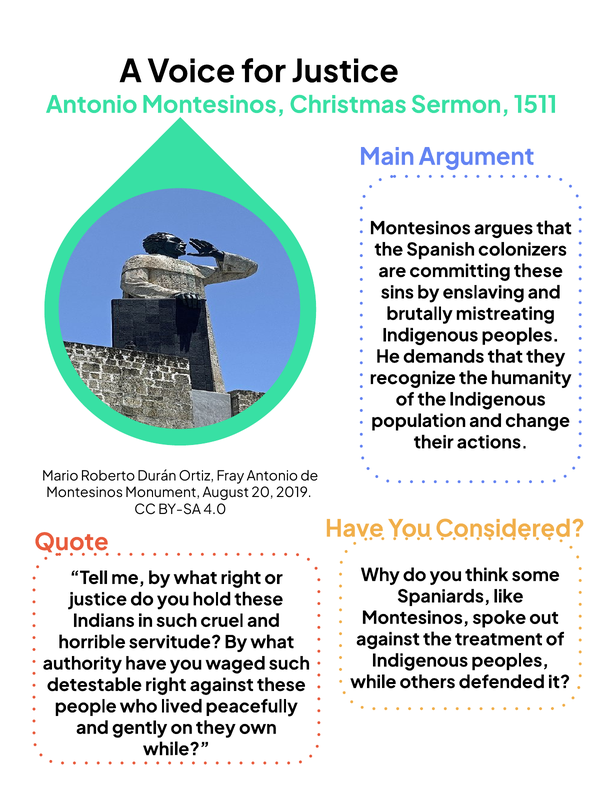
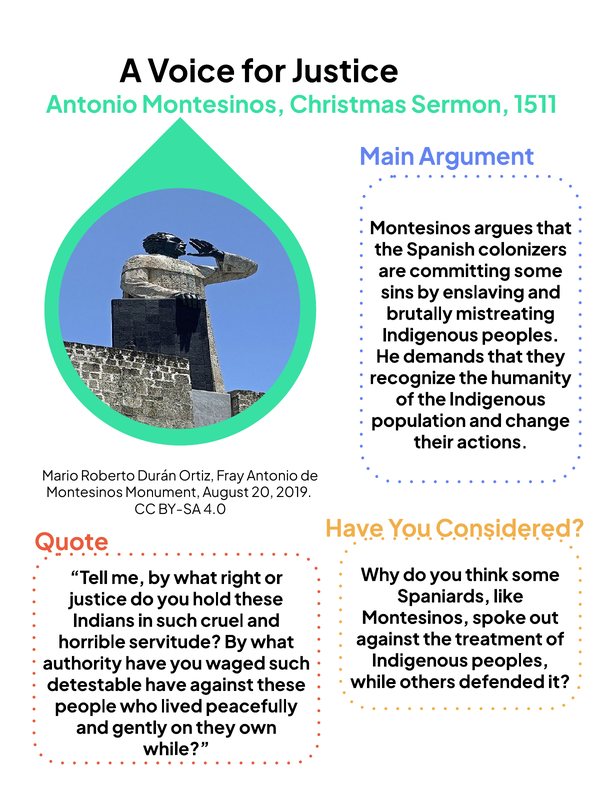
committing these: these -> some
detestable right: right -> have
